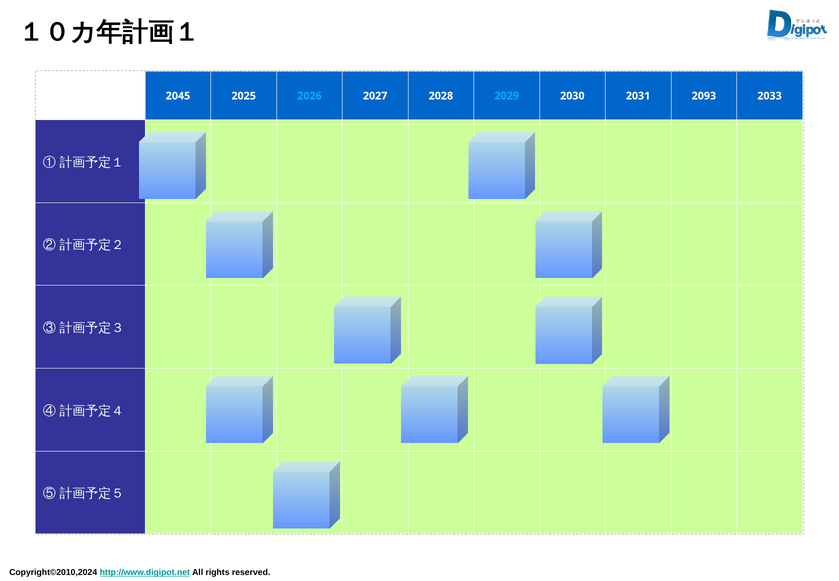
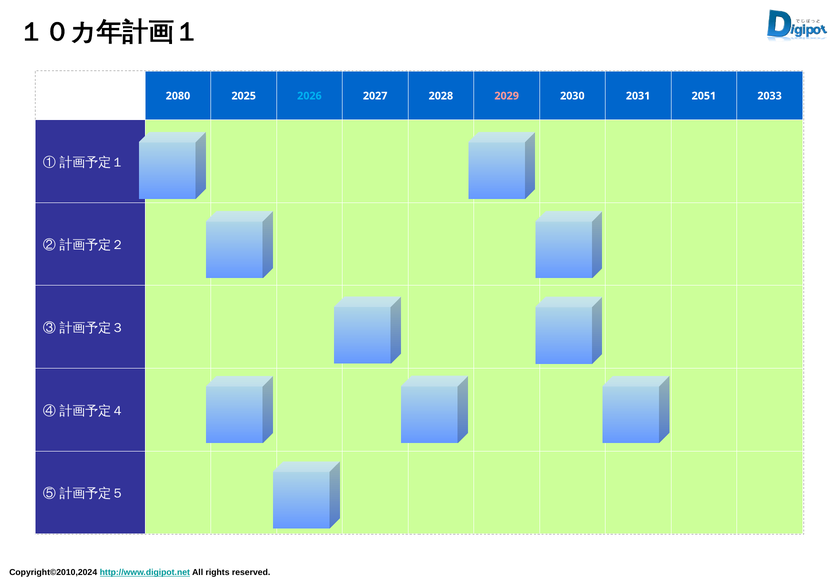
2045: 2045 -> 2080
2029 colour: light blue -> pink
2093: 2093 -> 2051
